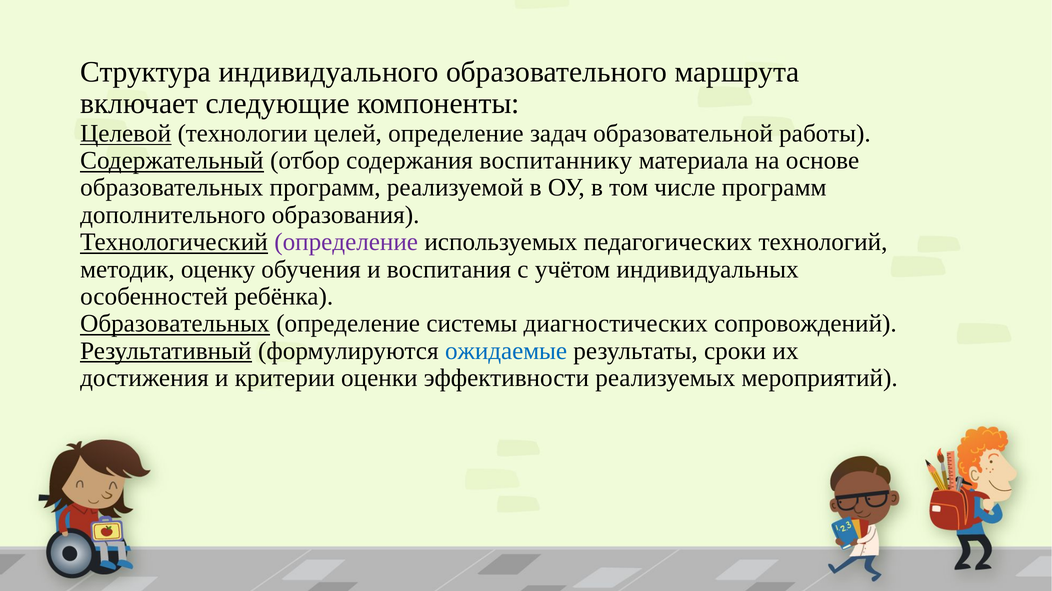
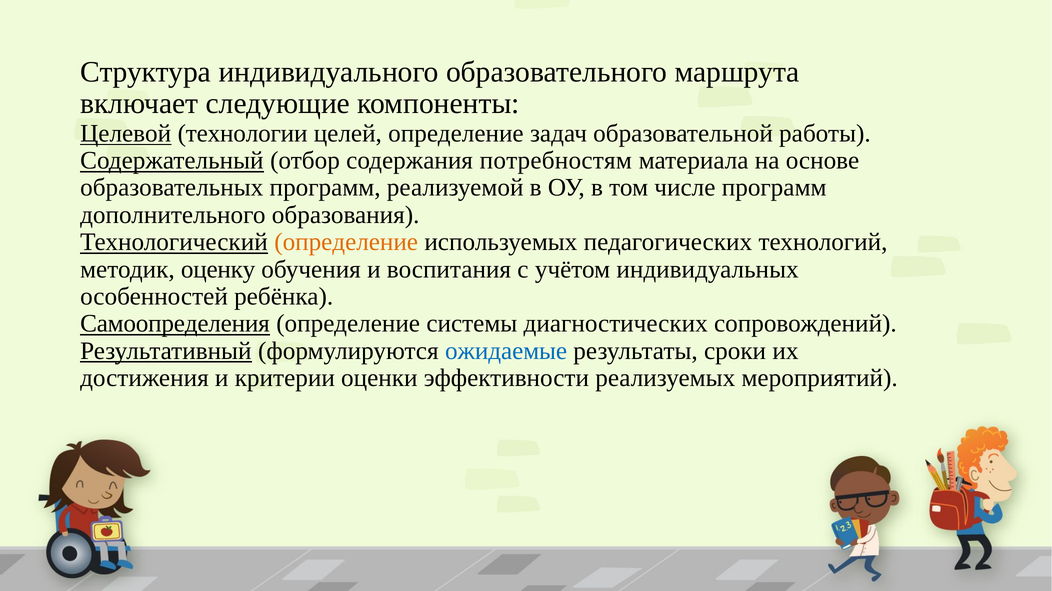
воспитаннику: воспитаннику -> потребностям
определение at (346, 242) colour: purple -> orange
Образовательных at (175, 324): Образовательных -> Самоопределения
